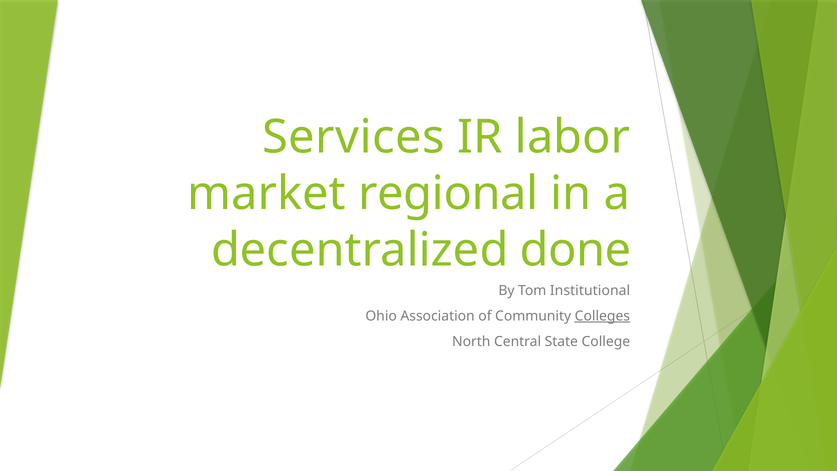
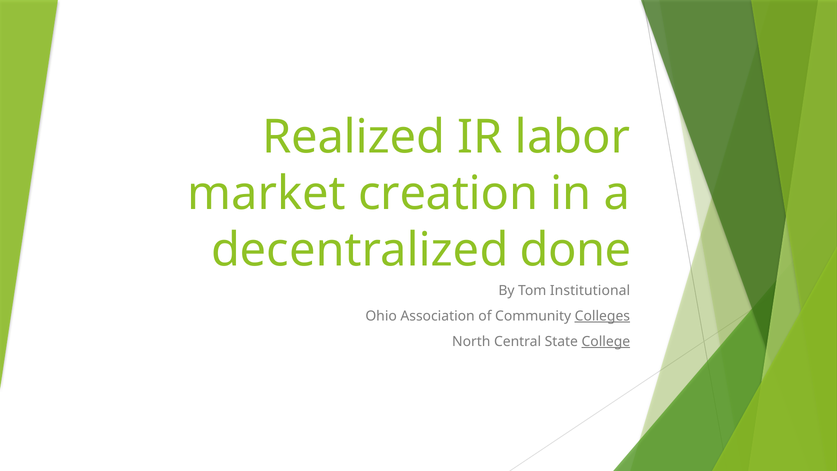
Services: Services -> Realized
regional: regional -> creation
College underline: none -> present
